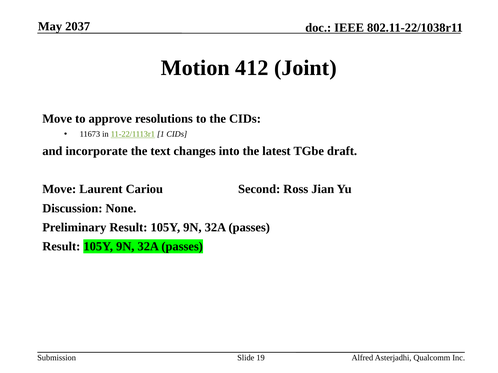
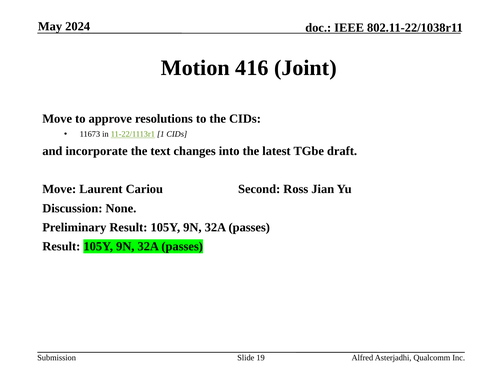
2037: 2037 -> 2024
412: 412 -> 416
